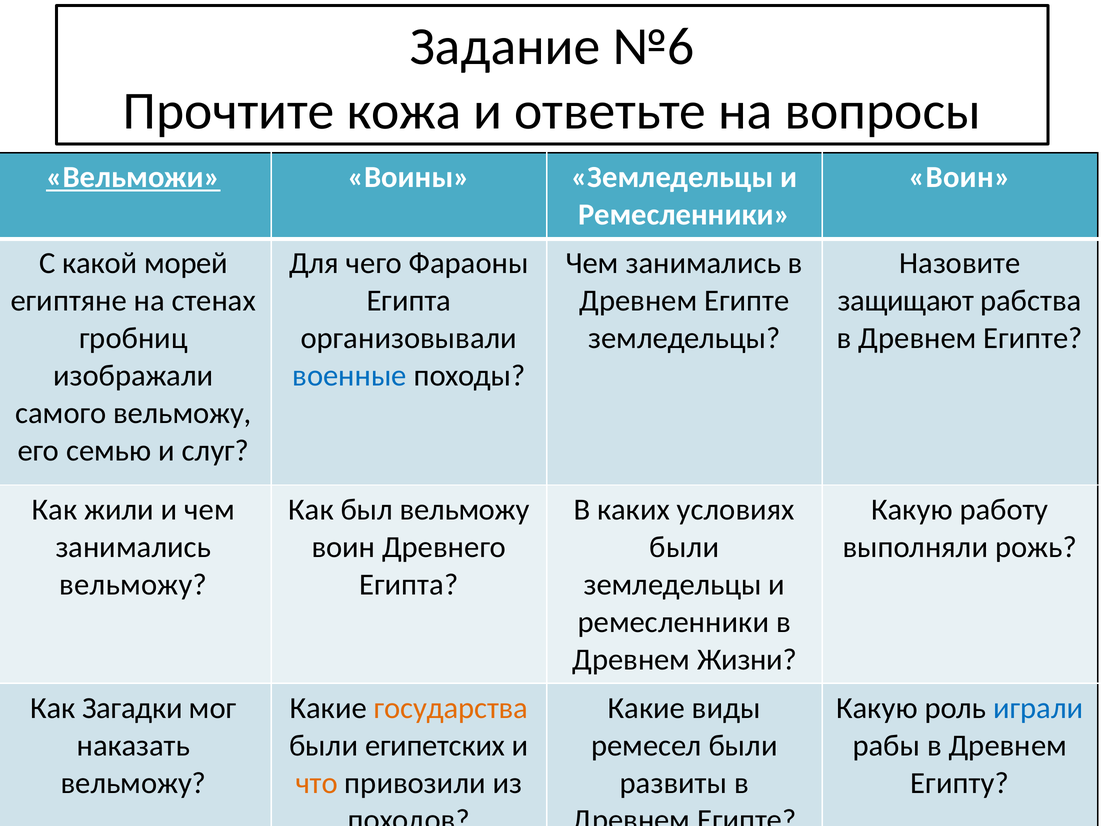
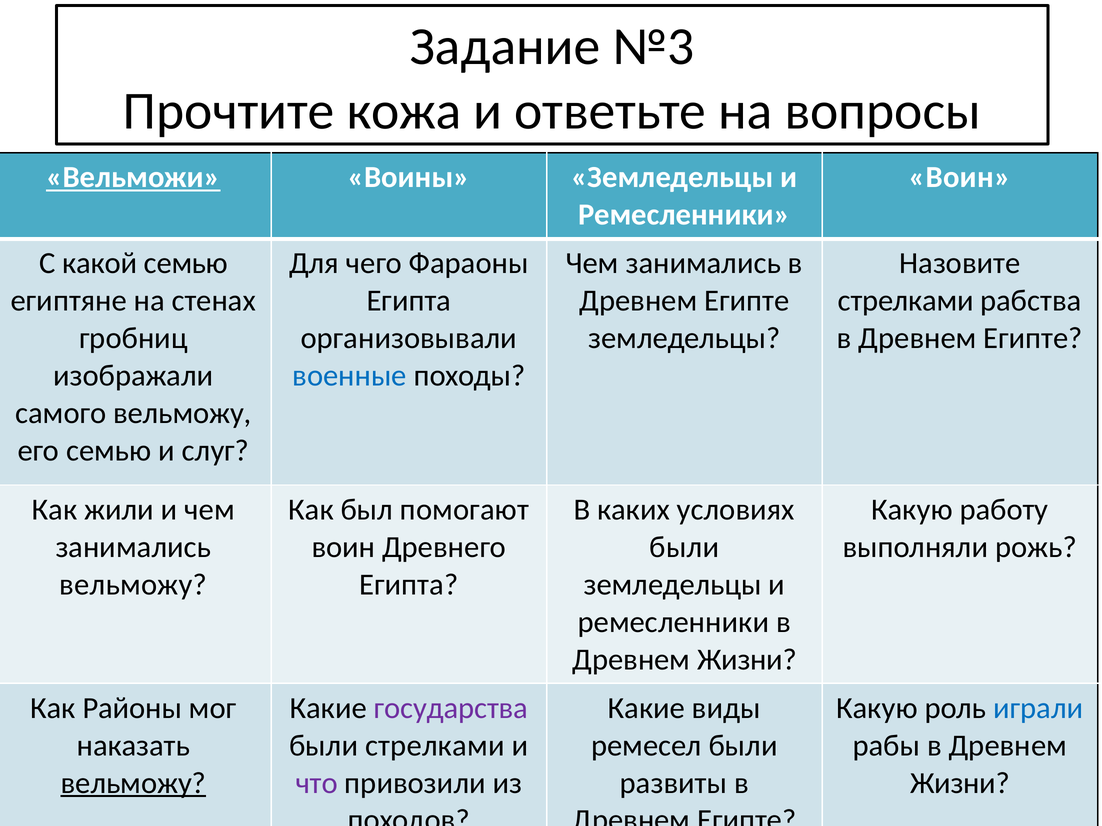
№6: №6 -> №3
какой морей: морей -> семью
защищают at (906, 301): защищают -> стрелками
был вельможу: вельможу -> помогают
Загадки: Загадки -> Районы
государства colour: orange -> purple
были египетских: египетских -> стрелками
вельможу at (133, 783) underline: none -> present
что colour: orange -> purple
Египту at (960, 783): Египту -> Жизни
